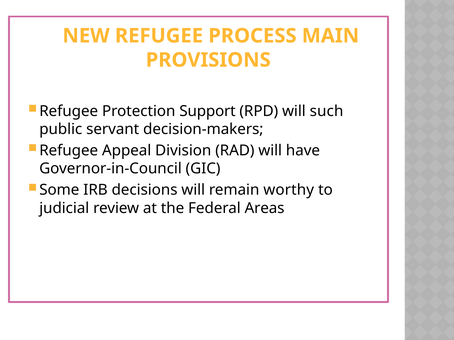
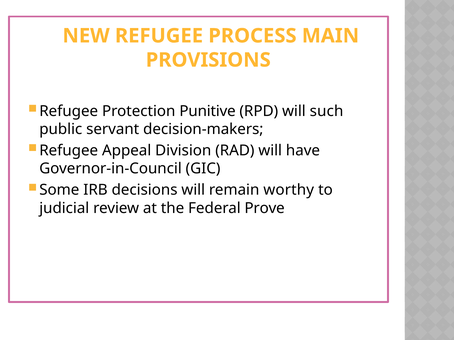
Support: Support -> Punitive
Areas: Areas -> Prove
